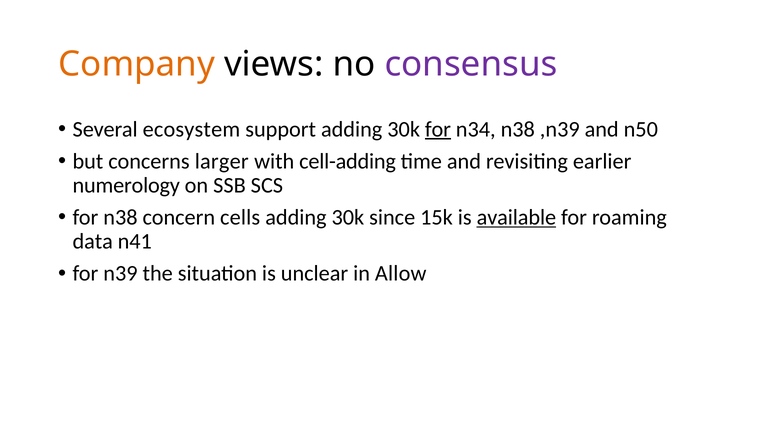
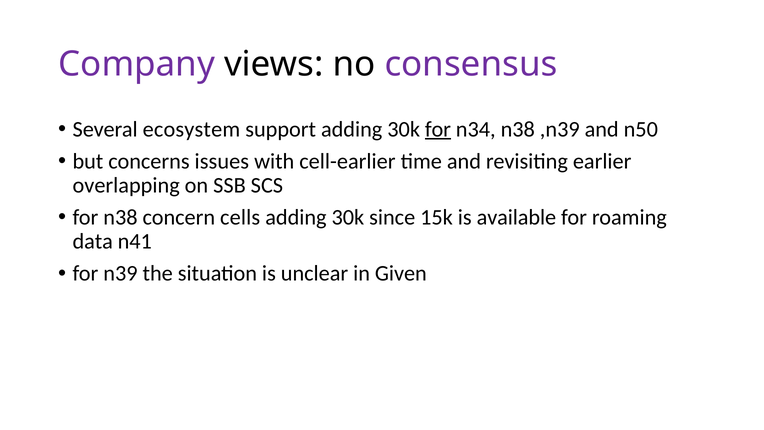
Company colour: orange -> purple
larger: larger -> issues
cell-adding: cell-adding -> cell-earlier
numerology: numerology -> overlapping
available underline: present -> none
Allow: Allow -> Given
